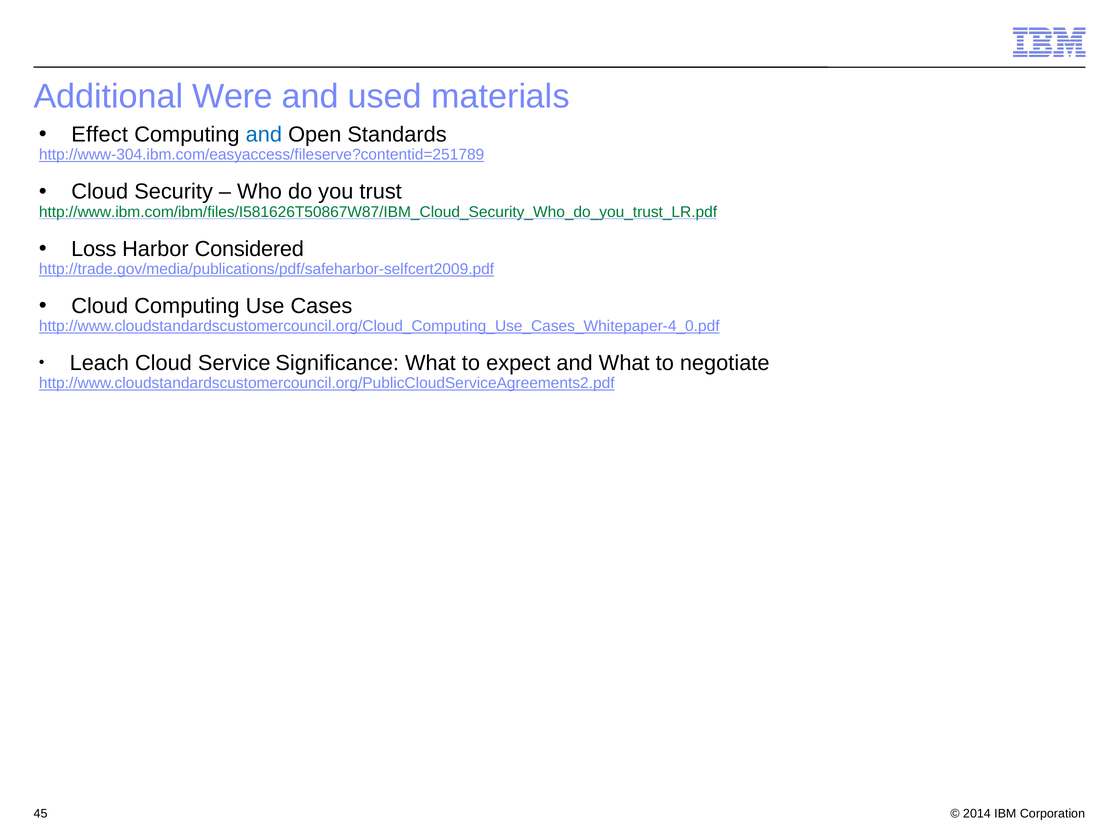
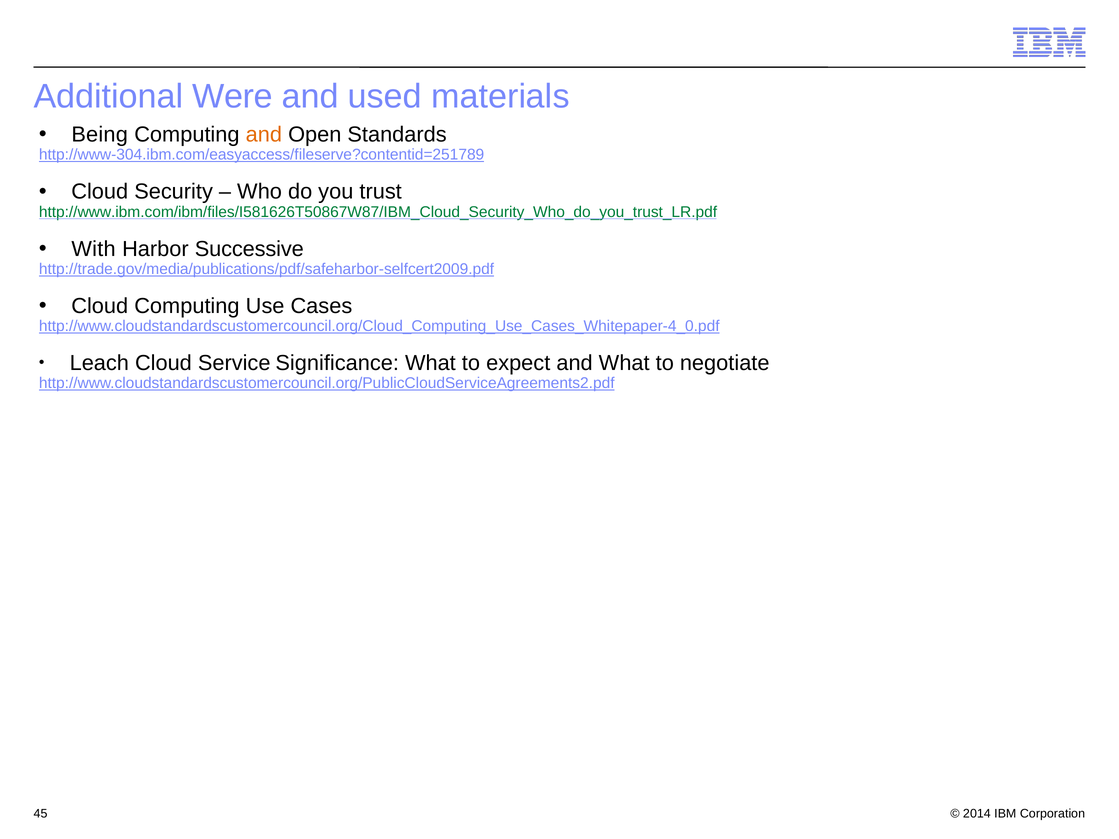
Effect: Effect -> Being
and at (264, 135) colour: blue -> orange
Loss: Loss -> With
Considered: Considered -> Successive
